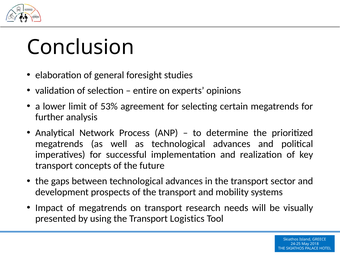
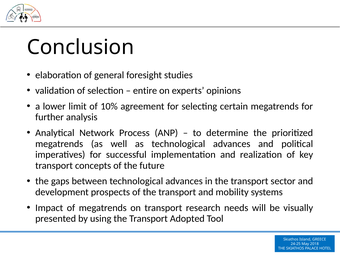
53%: 53% -> 10%
Logistics: Logistics -> Adopted
